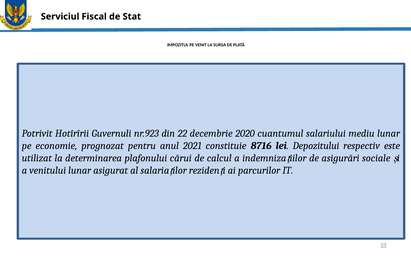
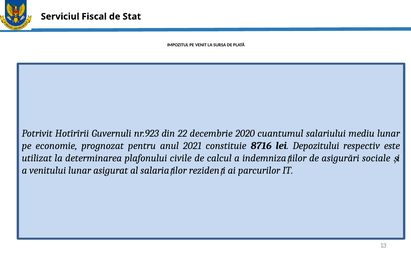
cărui: cărui -> civile
